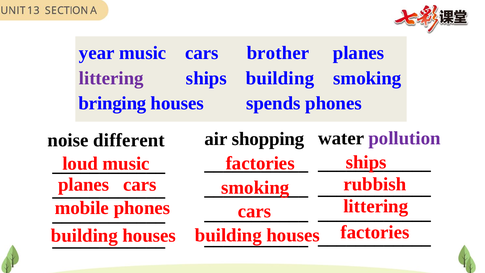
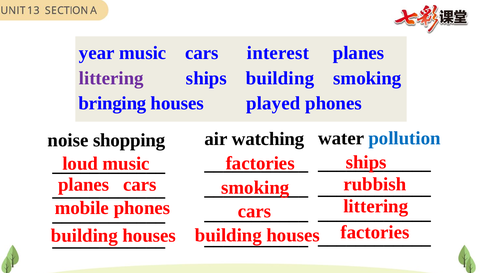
brother: brother -> interest
spends: spends -> played
pollution colour: purple -> blue
shopping: shopping -> watching
different: different -> shopping
